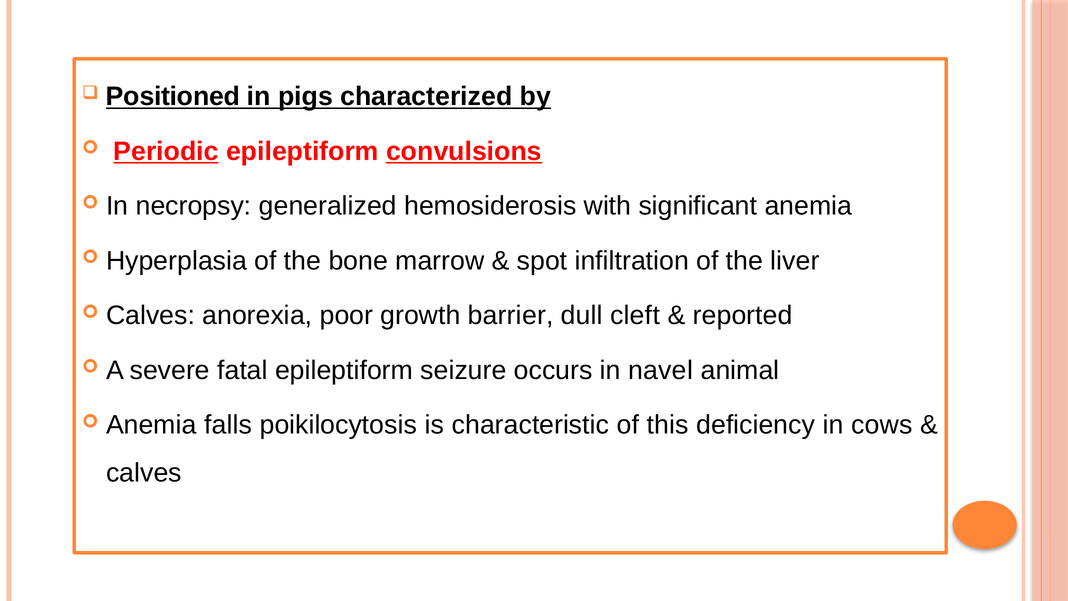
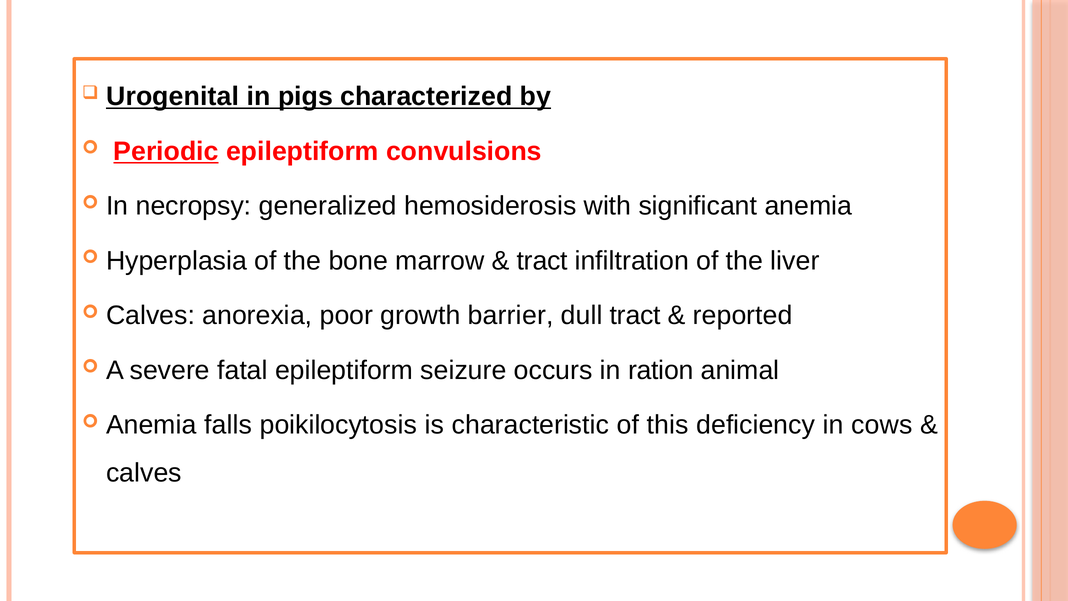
Positioned: Positioned -> Urogenital
convulsions underline: present -> none
spot at (542, 261): spot -> tract
dull cleft: cleft -> tract
navel: navel -> ration
